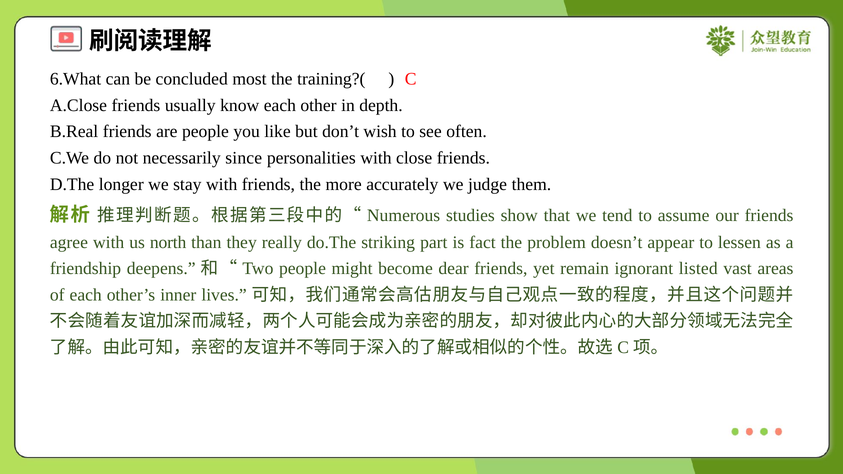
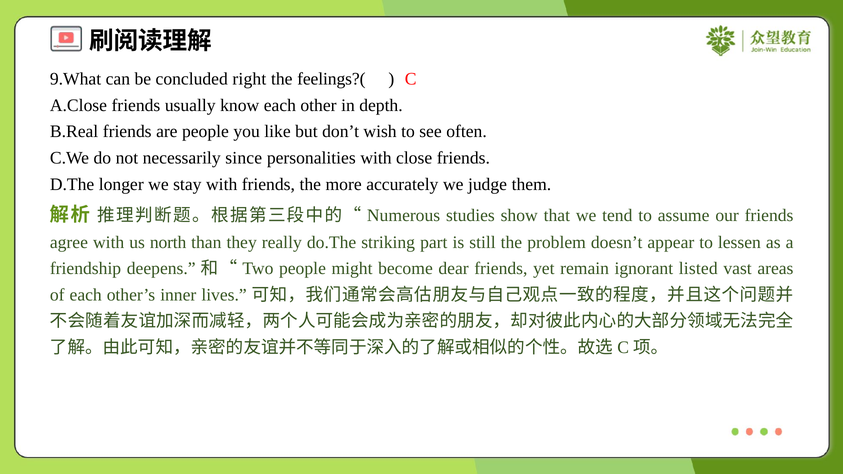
6.What: 6.What -> 9.What
most: most -> right
training?(: training?( -> feelings?(
fact: fact -> still
